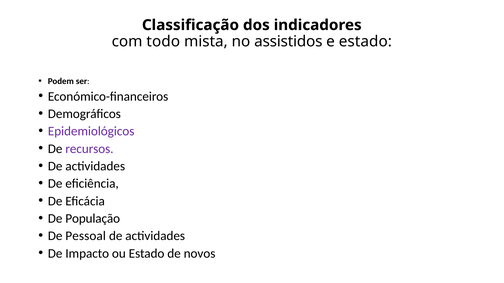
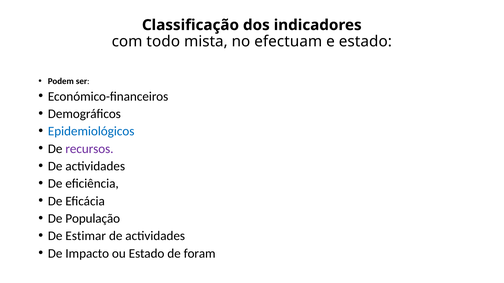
assistidos: assistidos -> efectuam
Epidemiológicos colour: purple -> blue
Pessoal: Pessoal -> Estimar
novos: novos -> foram
